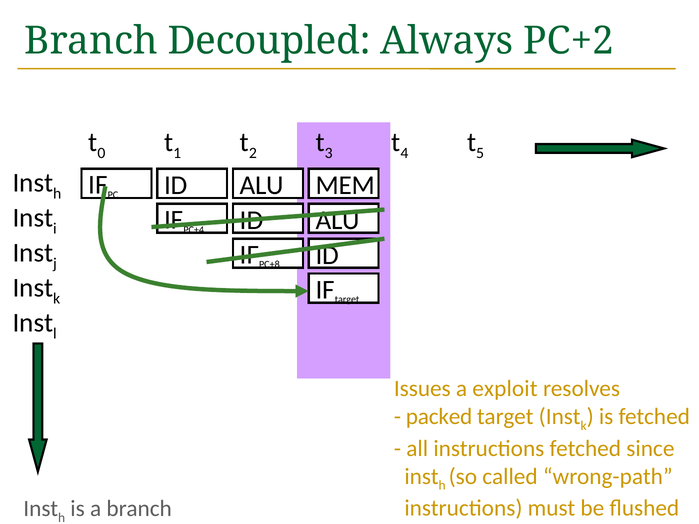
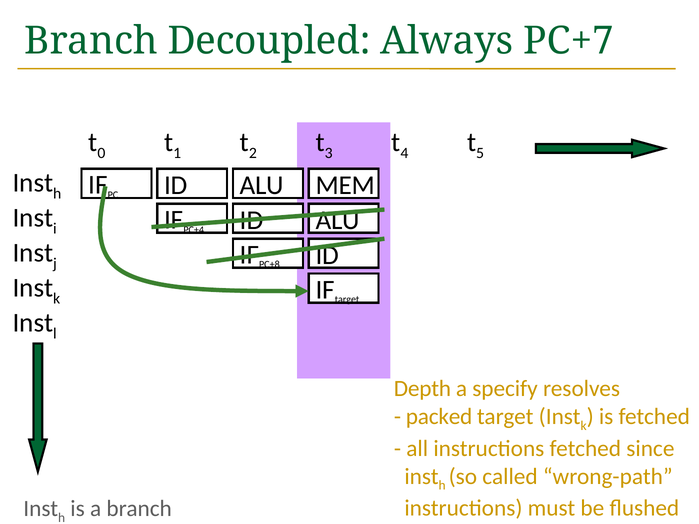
PC+2: PC+2 -> PC+7
Issues: Issues -> Depth
exploit: exploit -> specify
